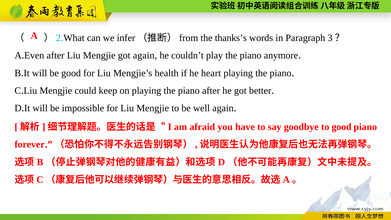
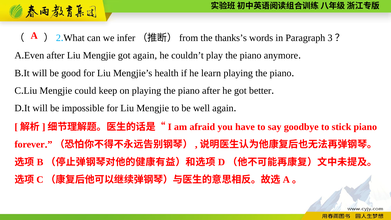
heart: heart -> learn
to good: good -> stick
